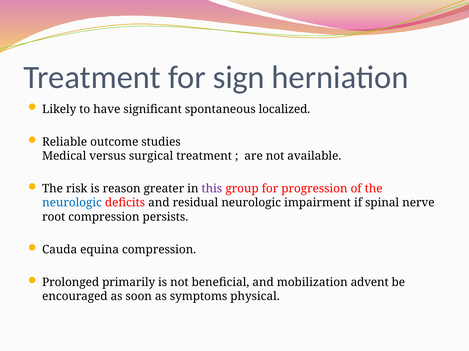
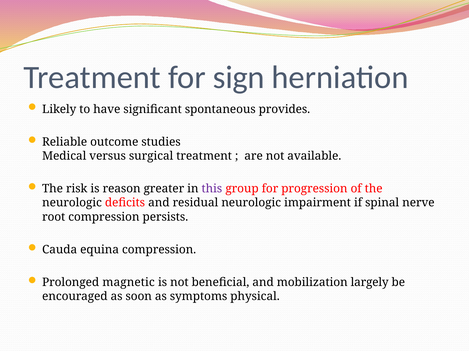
localized: localized -> provides
neurologic at (72, 203) colour: blue -> black
primarily: primarily -> magnetic
advent: advent -> largely
